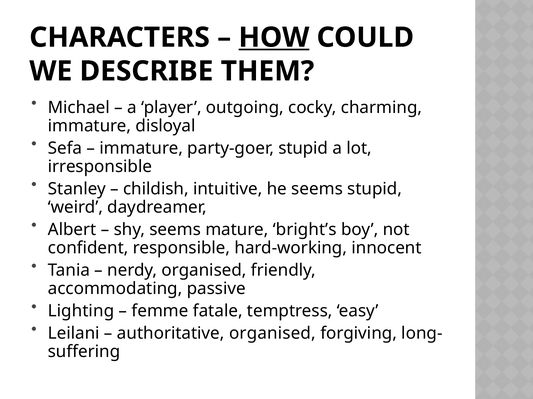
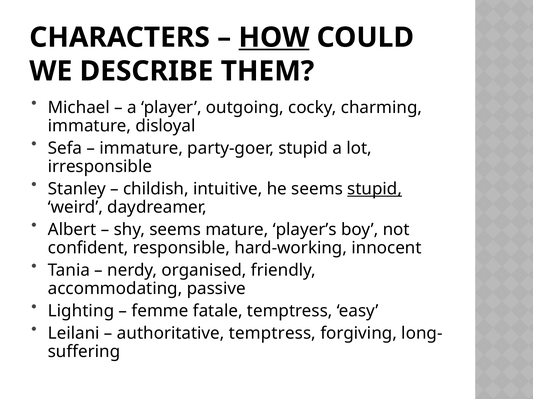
stupid at (375, 189) underline: none -> present
bright’s: bright’s -> player’s
authoritative organised: organised -> temptress
